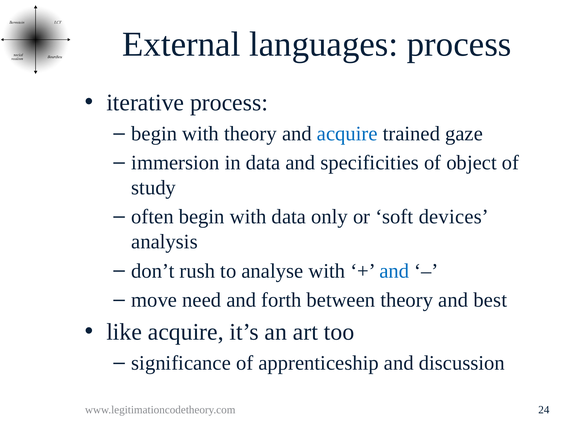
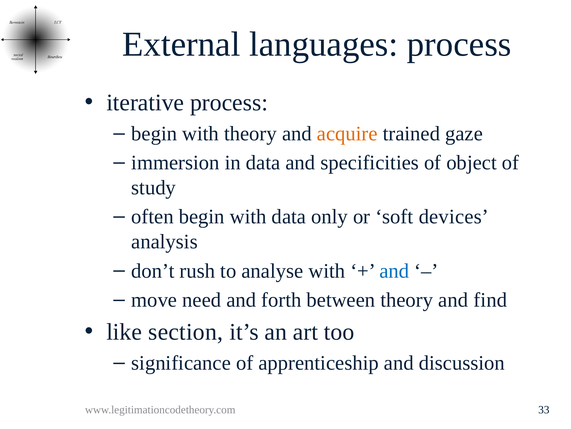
acquire at (347, 133) colour: blue -> orange
best: best -> find
like acquire: acquire -> section
24: 24 -> 33
